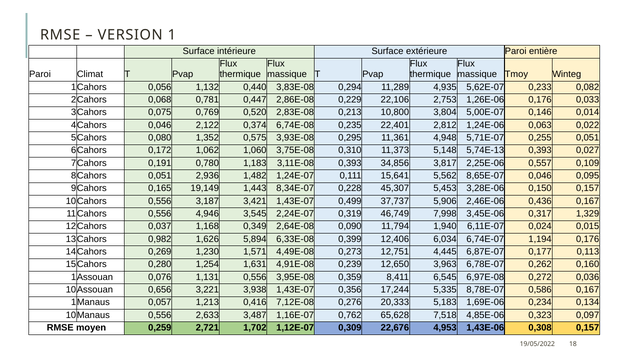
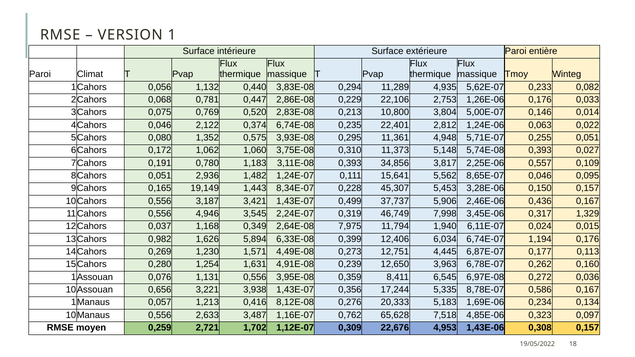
5,74E-13: 5,74E-13 -> 5,74E-08
0,090: 0,090 -> 7,975
7,12E-08: 7,12E-08 -> 8,12E-08
